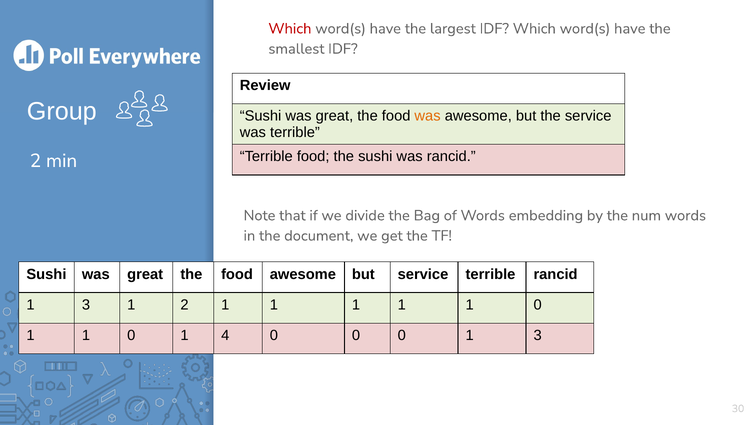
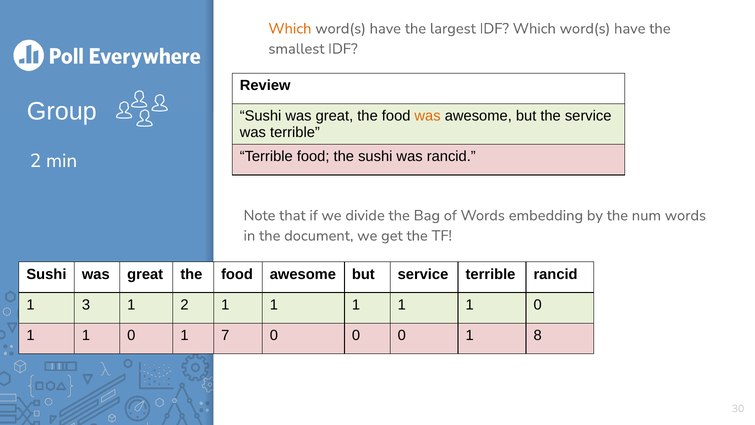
Which at (290, 29) colour: red -> orange
4: 4 -> 7
0 1 3: 3 -> 8
